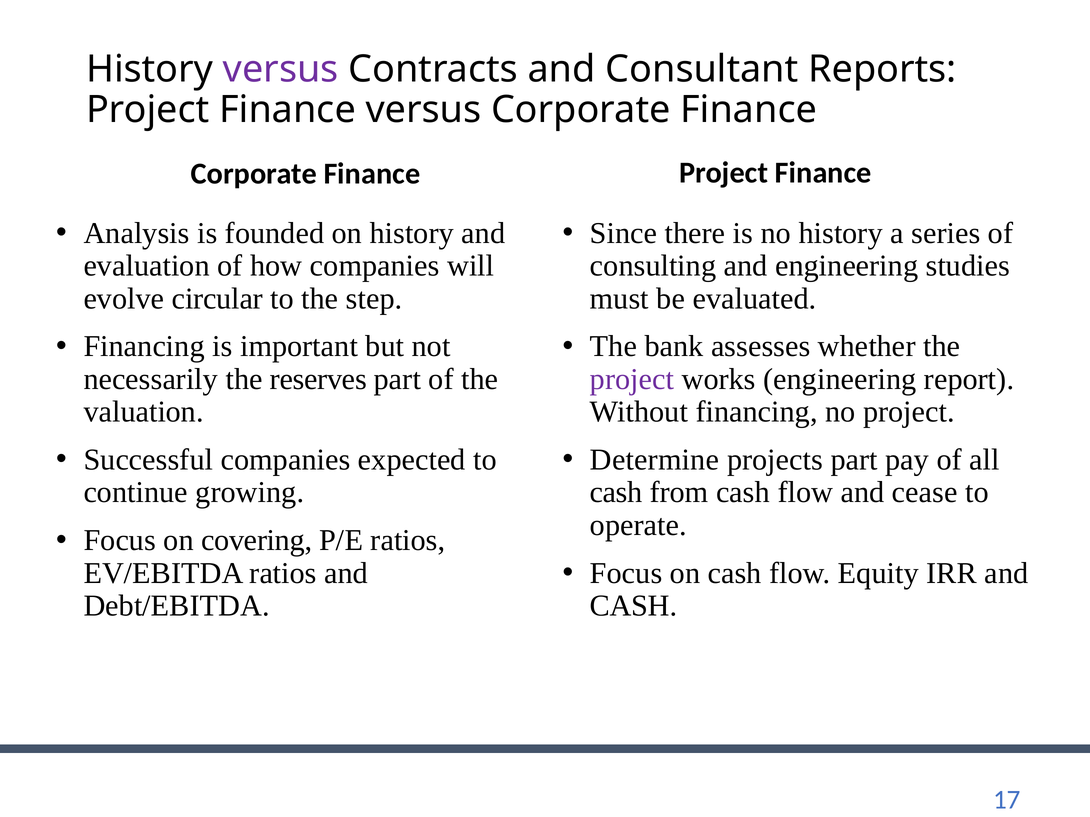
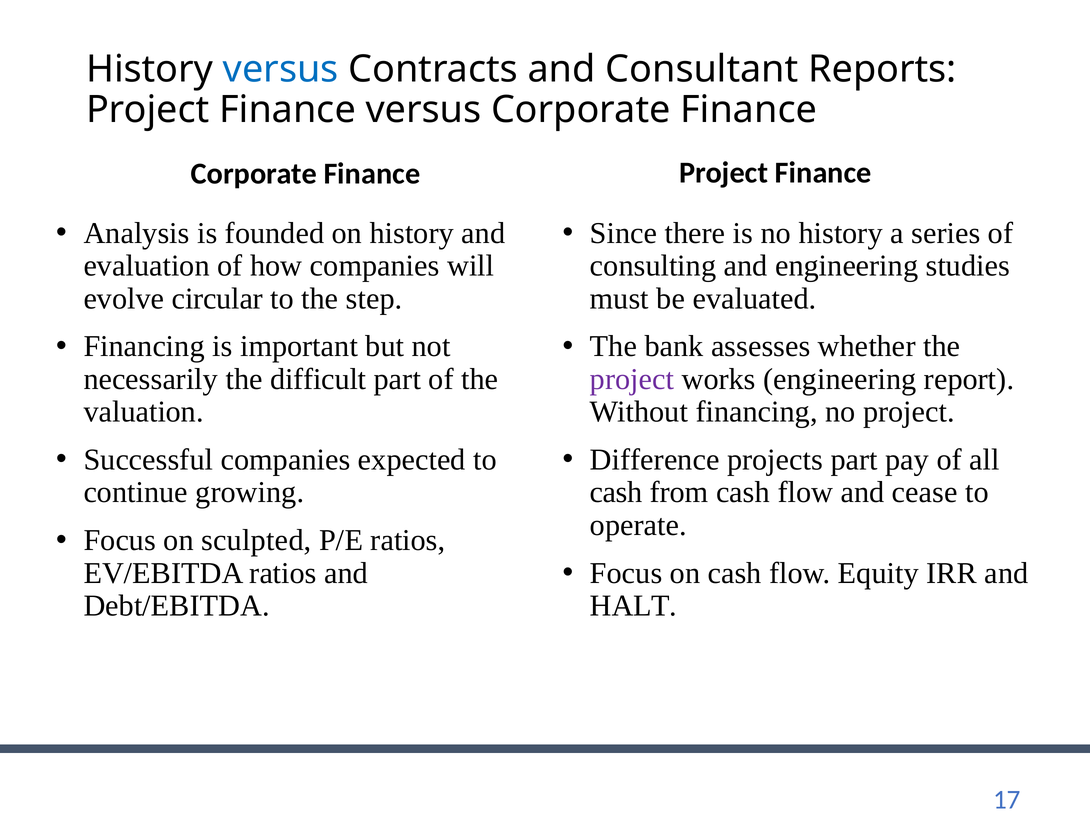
versus at (281, 69) colour: purple -> blue
reserves: reserves -> difficult
Determine: Determine -> Difference
covering: covering -> sculpted
CASH at (634, 606): CASH -> HALT
